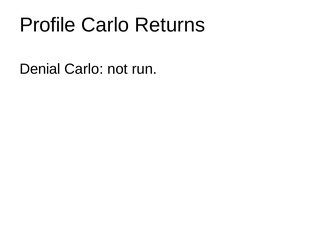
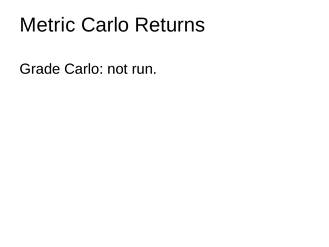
Profile: Profile -> Metric
Denial: Denial -> Grade
